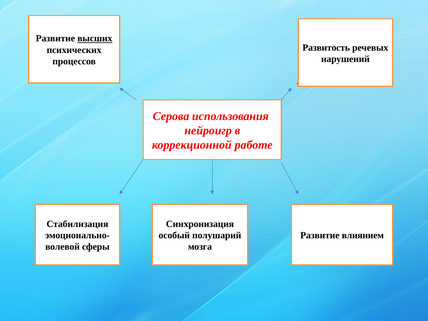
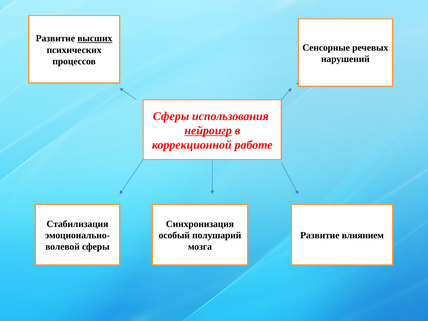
Развитость: Развитость -> Сенсорные
Серова at (171, 116): Серова -> Сферы
нейроигр underline: none -> present
